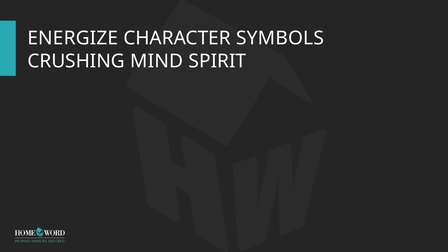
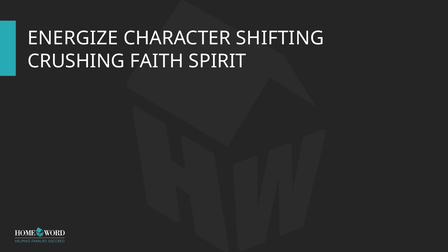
SYMBOLS: SYMBOLS -> SHIFTING
MIND: MIND -> FAITH
